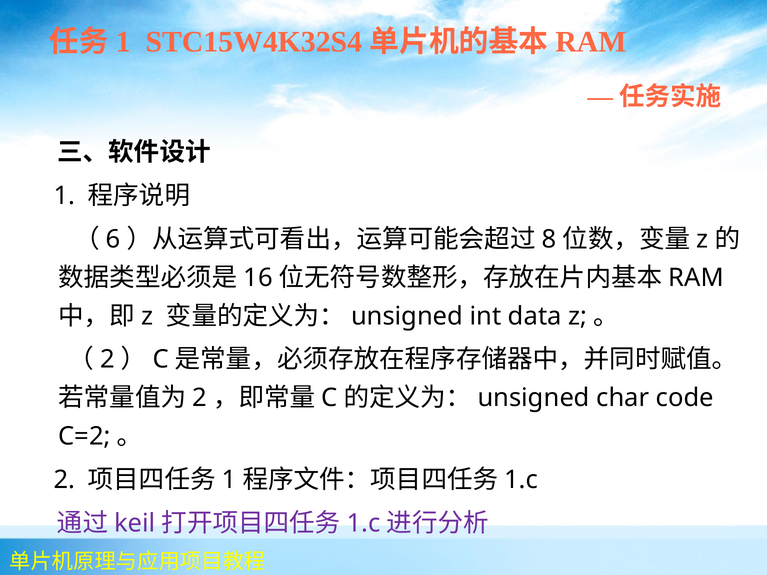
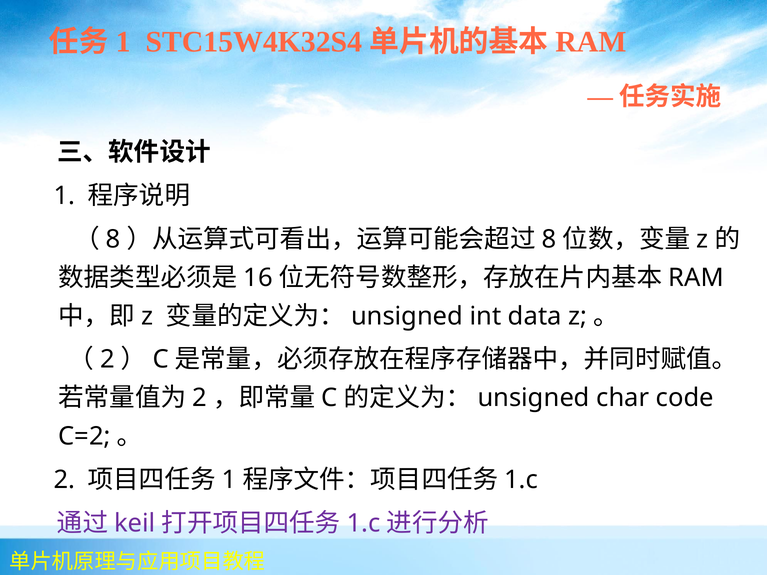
6 at (113, 240): 6 -> 8
